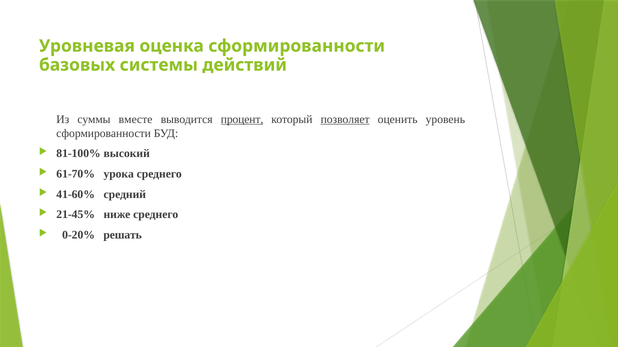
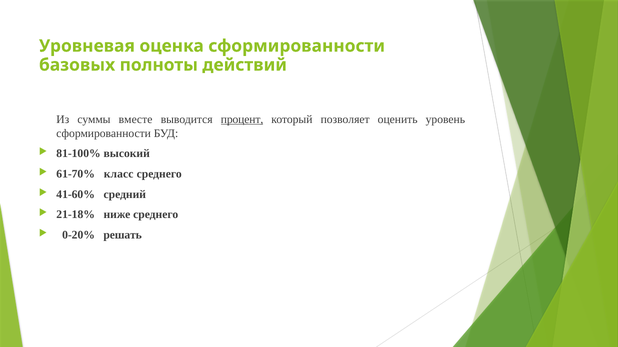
системы: системы -> полноты
позволяет underline: present -> none
урока: урока -> класс
21-45%: 21-45% -> 21-18%
